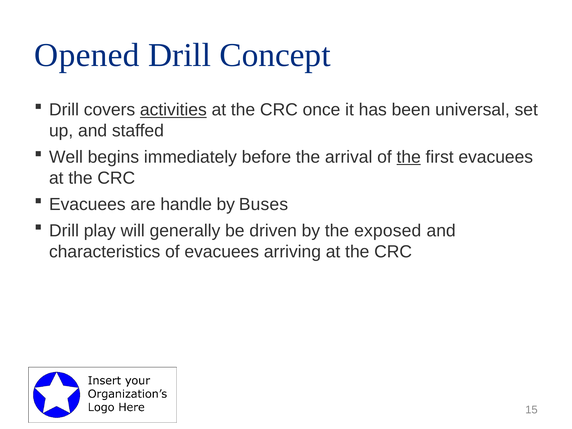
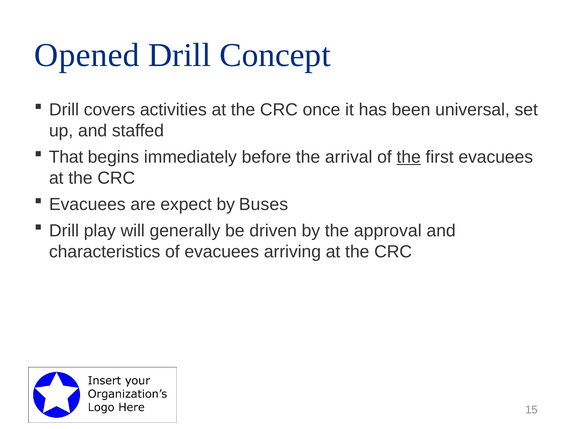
activities underline: present -> none
Well: Well -> That
handle: handle -> expect
exposed: exposed -> approval
